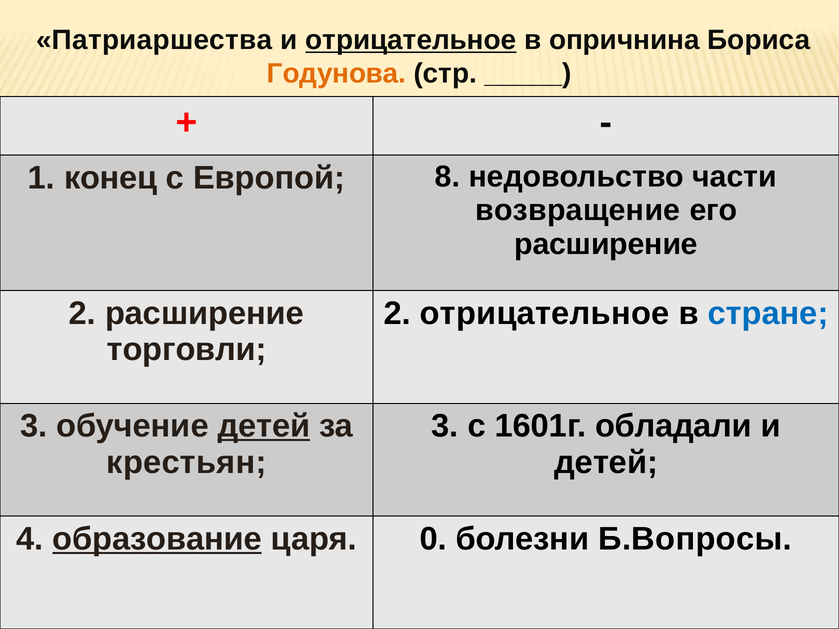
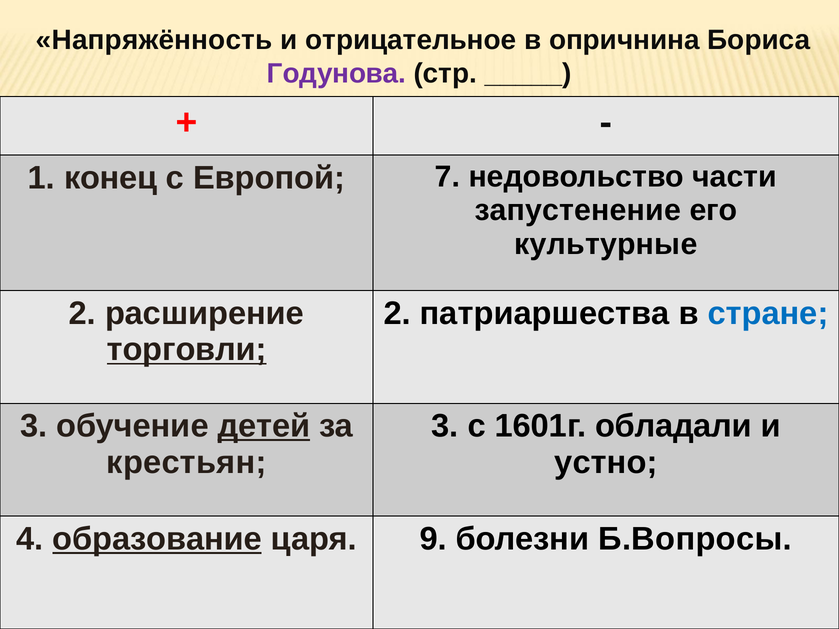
Патриаршества: Патриаршества -> Напряжённость
отрицательное at (411, 40) underline: present -> none
Годунова colour: orange -> purple
8: 8 -> 7
возвращение: возвращение -> запустенение
расширение at (606, 244): расширение -> культурные
2 отрицательное: отрицательное -> патриаршества
торговли underline: none -> present
детей at (606, 463): детей -> устно
0: 0 -> 9
